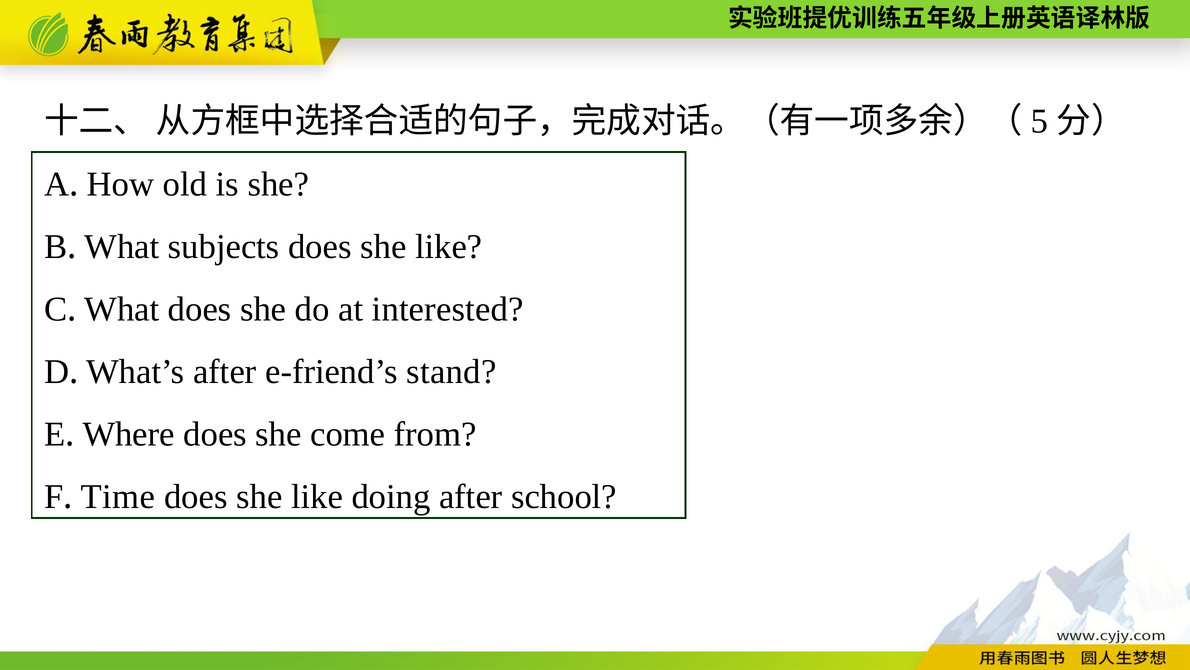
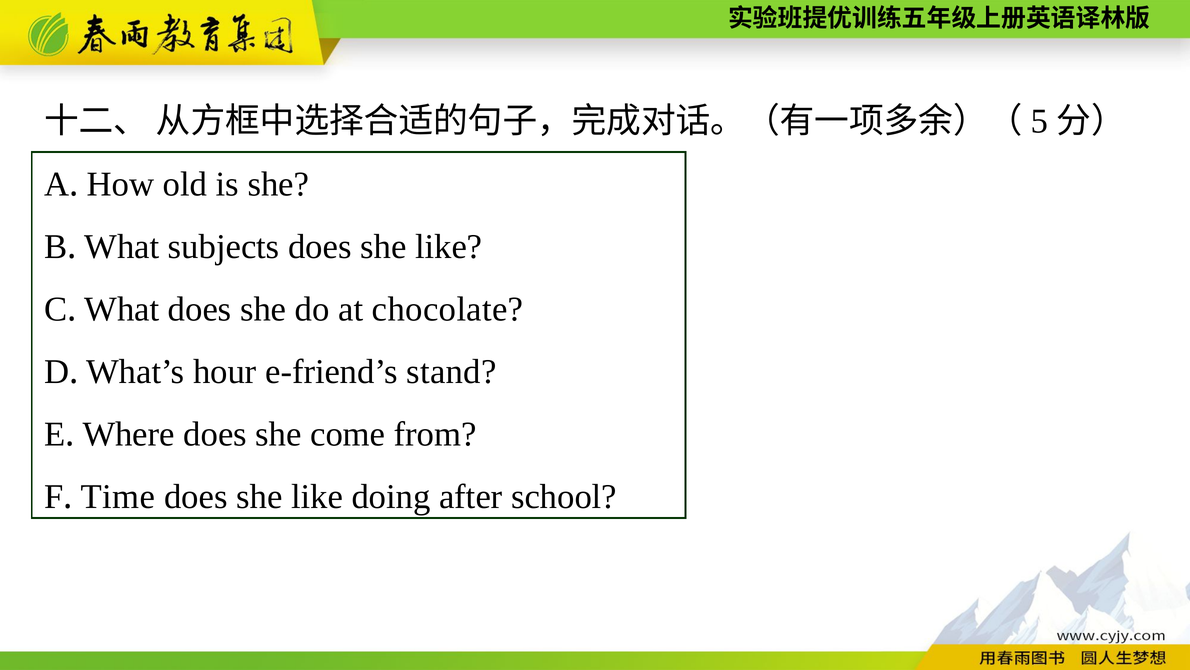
interested: interested -> chocolate
What’s after: after -> hour
